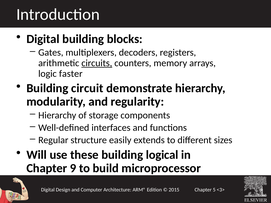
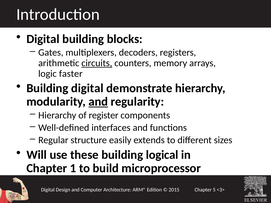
Building circuit: circuit -> digital
and at (98, 102) underline: none -> present
storage: storage -> register
9: 9 -> 1
